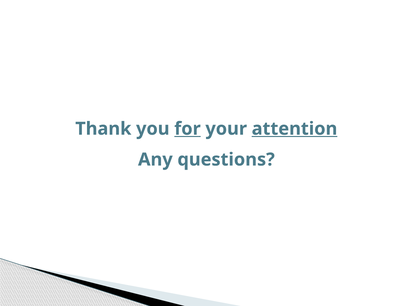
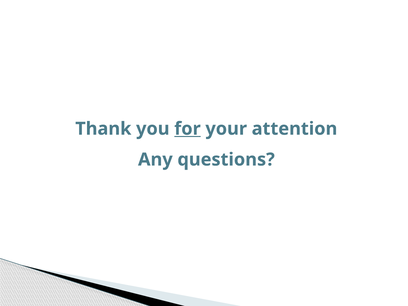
attention underline: present -> none
